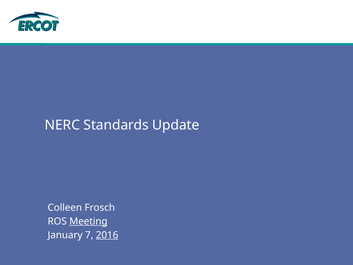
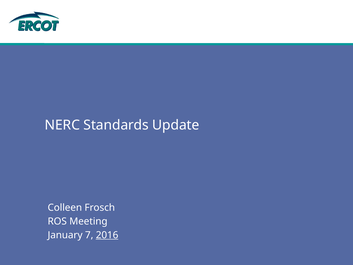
Meeting underline: present -> none
